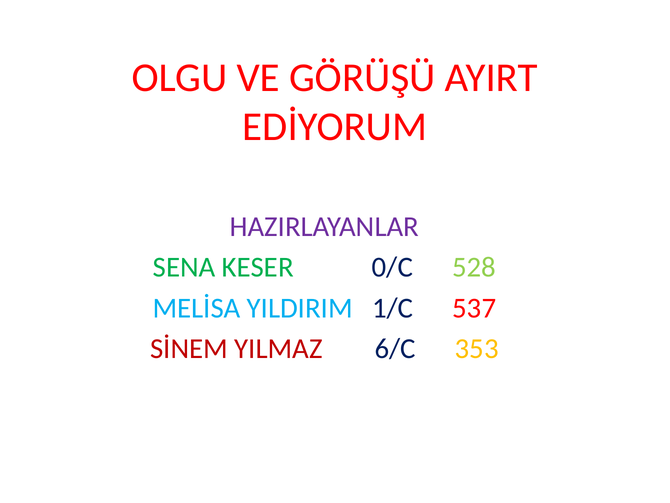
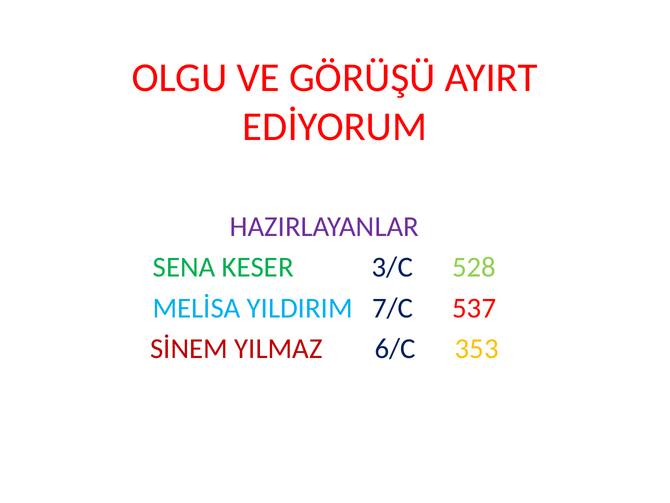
0/C: 0/C -> 3/C
1/C: 1/C -> 7/C
